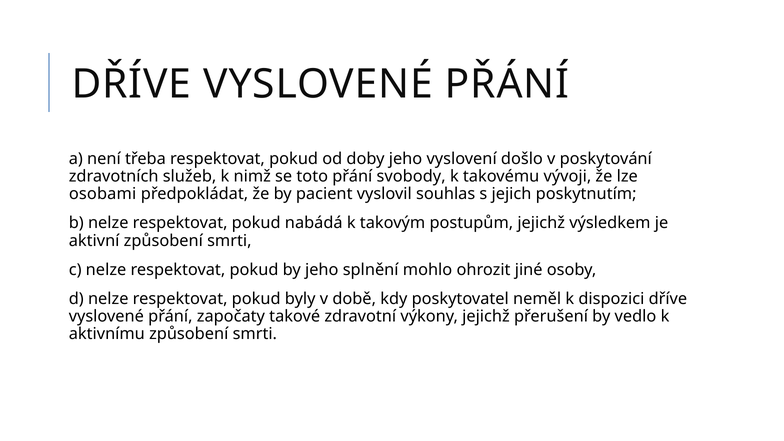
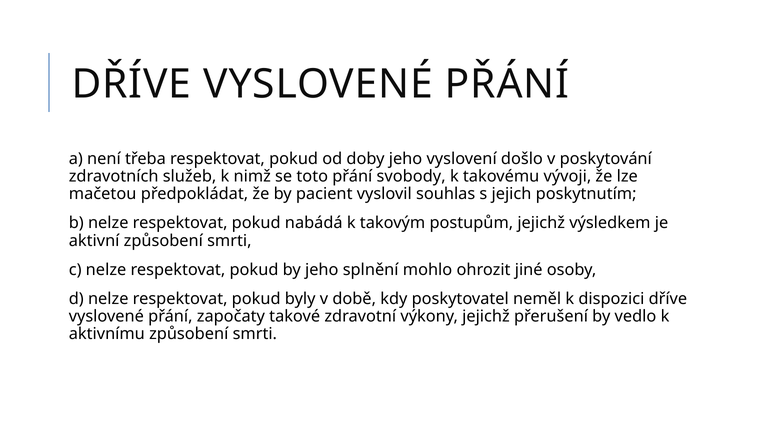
osobami: osobami -> mačetou
